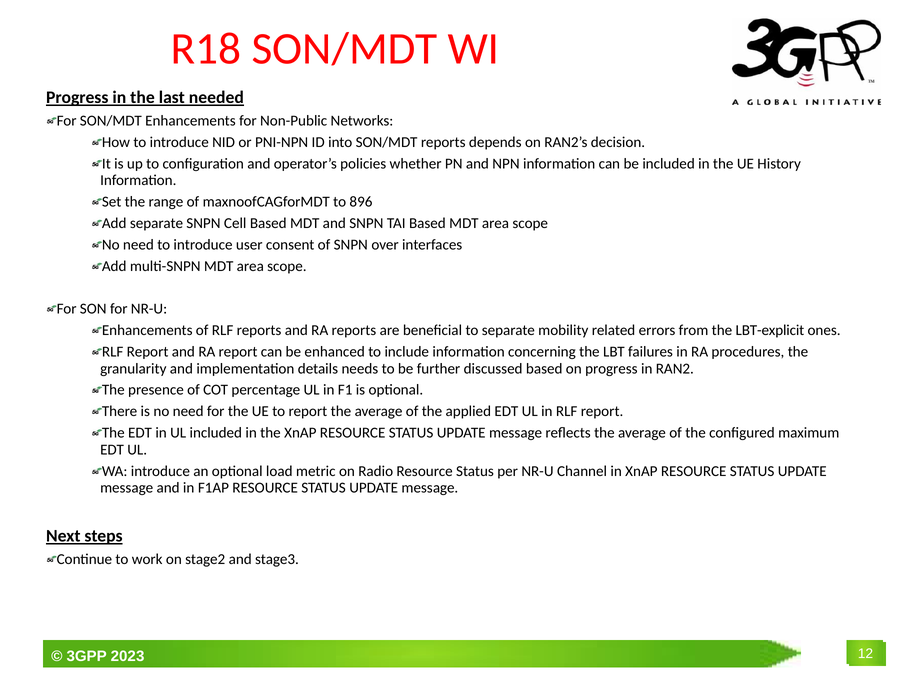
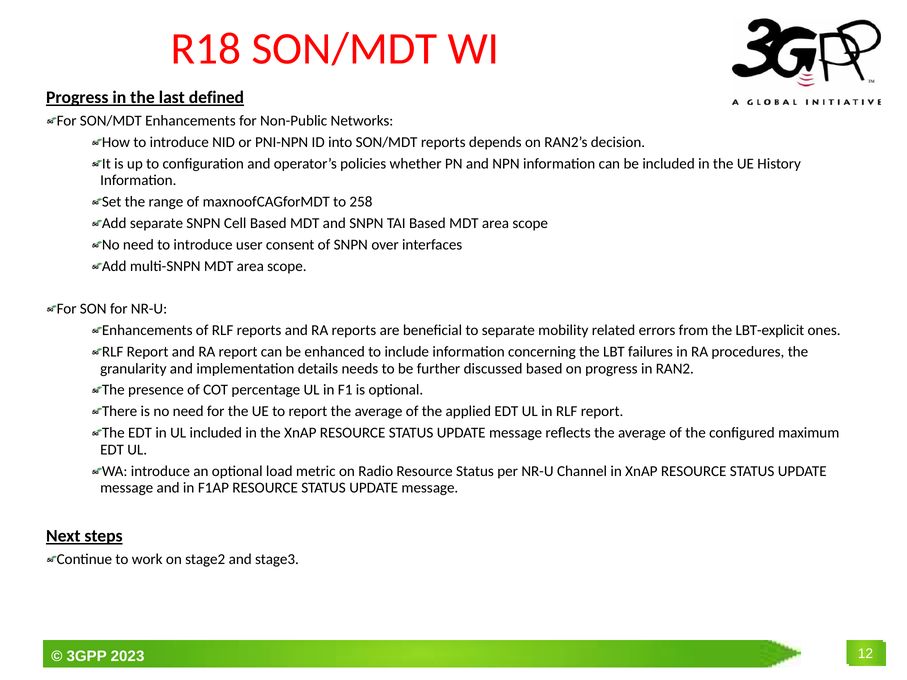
needed: needed -> defined
896: 896 -> 258
